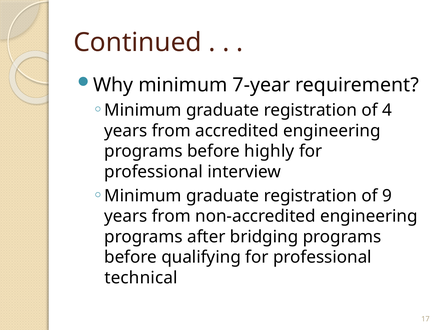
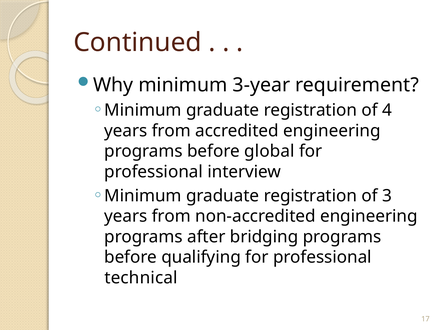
7-year: 7-year -> 3-year
highly: highly -> global
9: 9 -> 3
